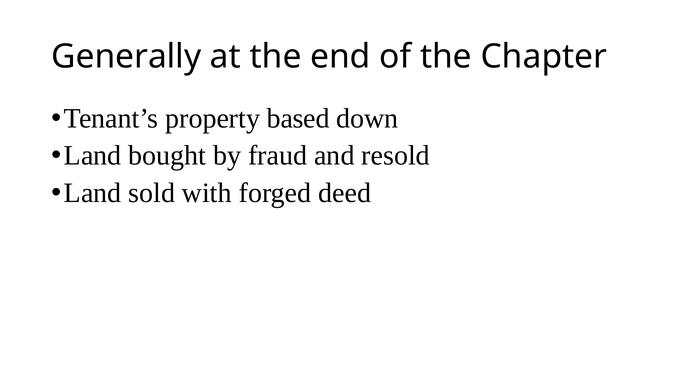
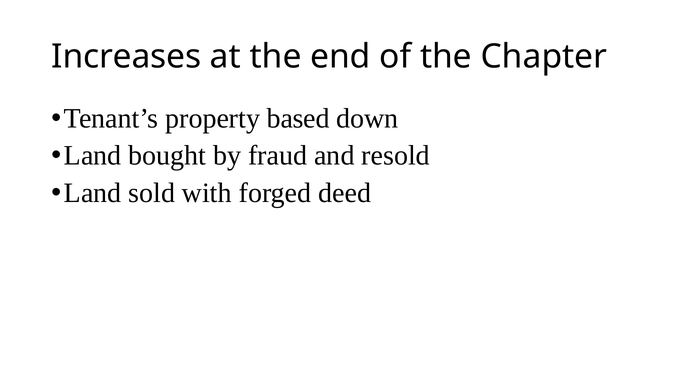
Generally: Generally -> Increases
